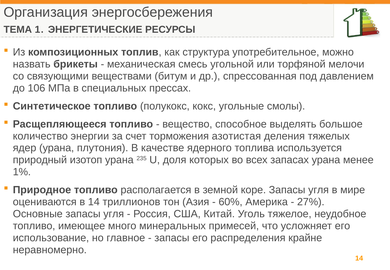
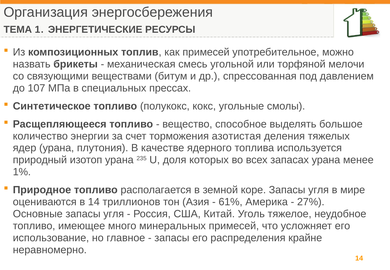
как структура: структура -> примесей
106: 106 -> 107
60%: 60% -> 61%
